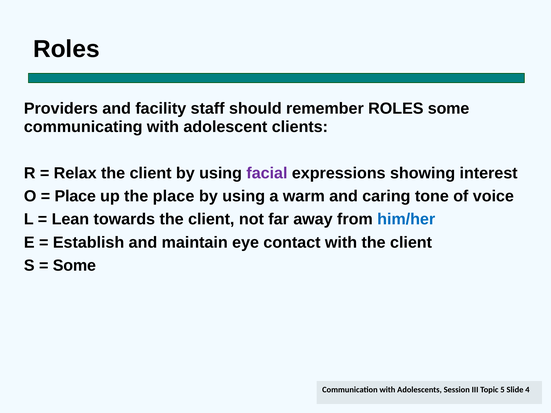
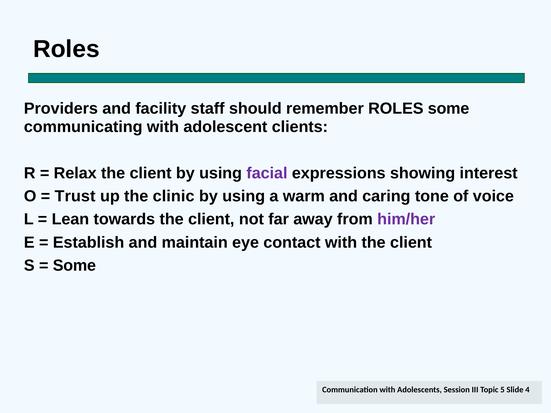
Place at (75, 196): Place -> Trust
the place: place -> clinic
him/her colour: blue -> purple
